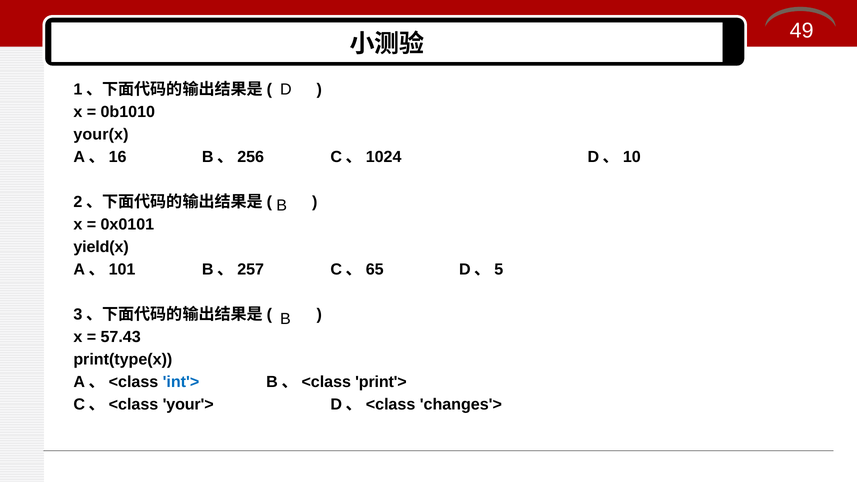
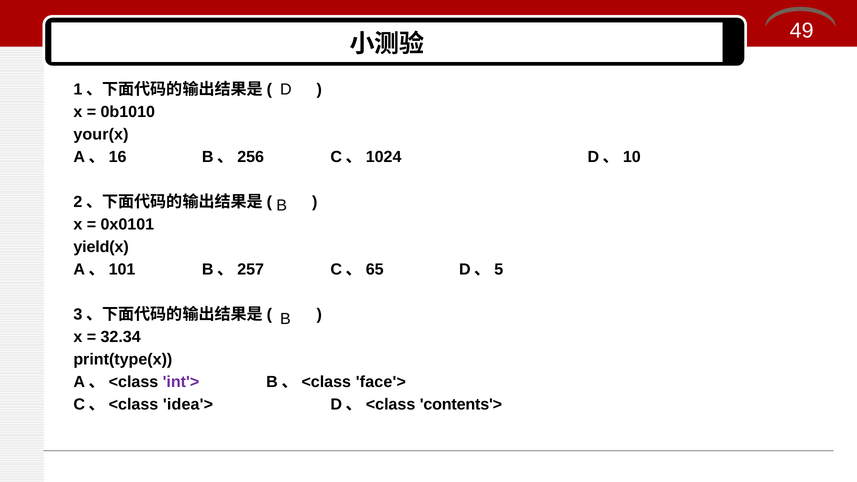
57.43: 57.43 -> 32.34
int'> colour: blue -> purple
print'>: print'> -> face'>
your'>: your'> -> idea'>
changes'>: changes'> -> contents'>
